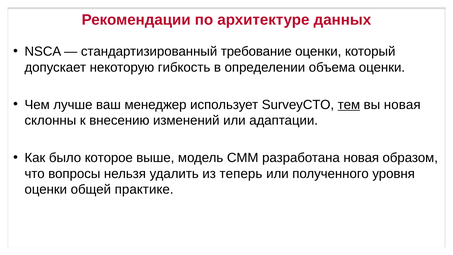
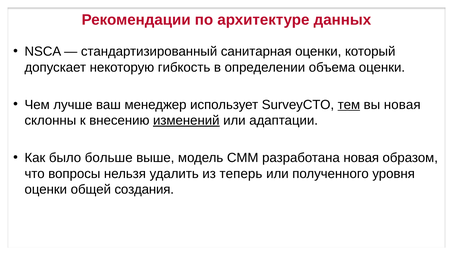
требование: требование -> санитарная
изменений underline: none -> present
которое: которое -> больше
практике: практике -> создания
